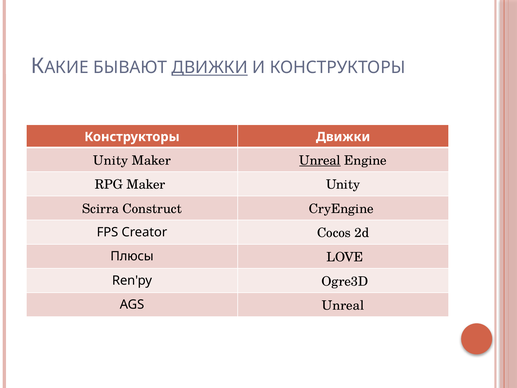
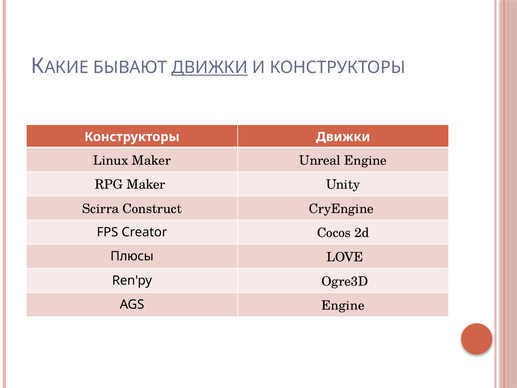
Unity at (111, 160): Unity -> Linux
Unreal at (320, 160) underline: present -> none
AGS Unreal: Unreal -> Engine
